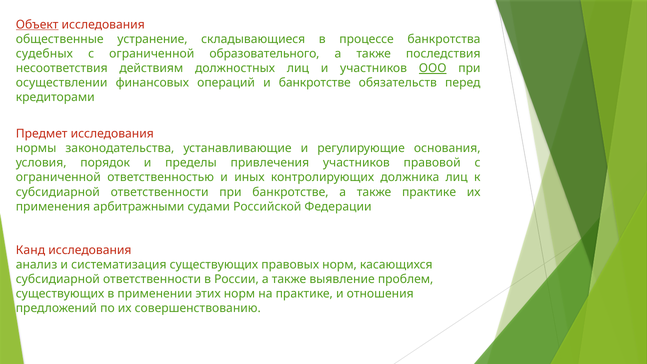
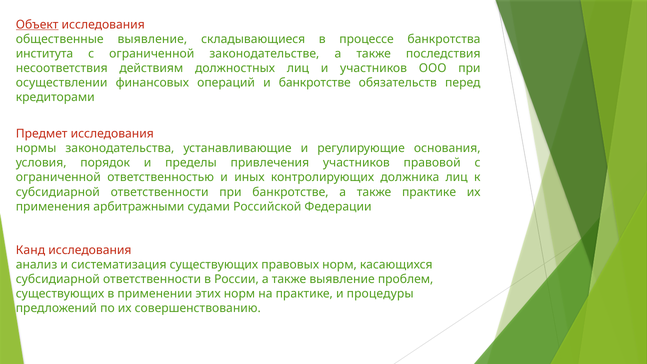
общественные устранение: устранение -> выявление
судебных: судебных -> института
образовательного: образовательного -> законодательстве
ООО underline: present -> none
отношения: отношения -> процедуры
